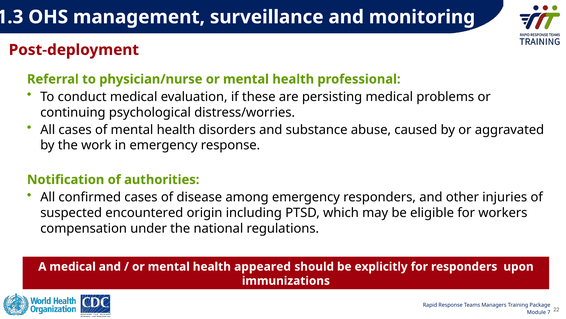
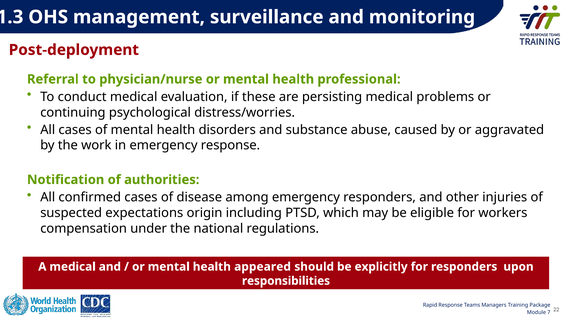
encountered: encountered -> expectations
immunizations: immunizations -> responsibilities
